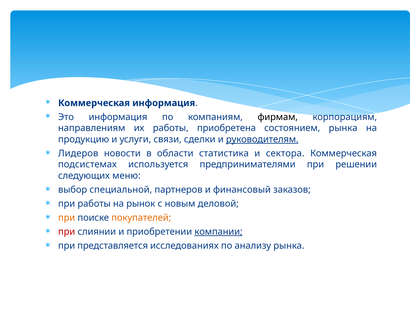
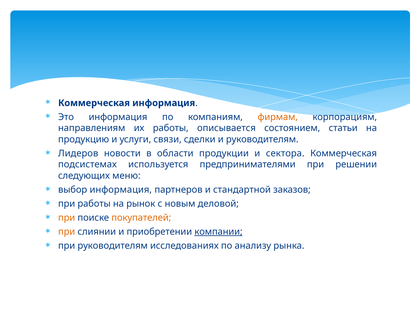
фирмам colour: black -> orange
приобретена: приобретена -> описывается
состоянием рынка: рынка -> статьи
руководителям at (262, 139) underline: present -> none
статистика: статистика -> продукции
выбор специальной: специальной -> информация
финансовый: финансовый -> стандартной
при at (67, 232) colour: red -> orange
при представляется: представляется -> руководителям
